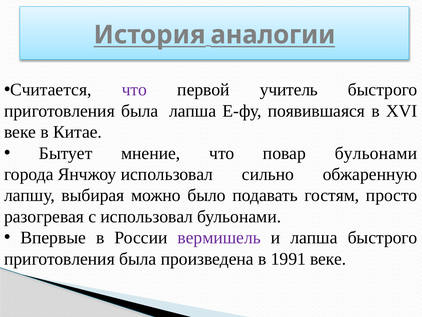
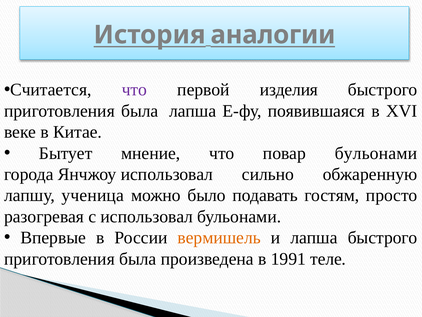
учитель: учитель -> изделия
выбирая: выбирая -> ученица
вермишель colour: purple -> orange
1991 веке: веке -> теле
